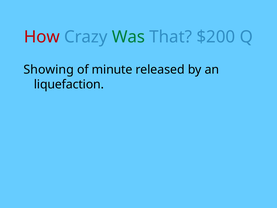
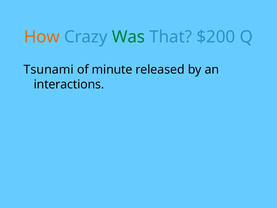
How colour: red -> orange
Showing: Showing -> Tsunami
liquefaction: liquefaction -> interactions
